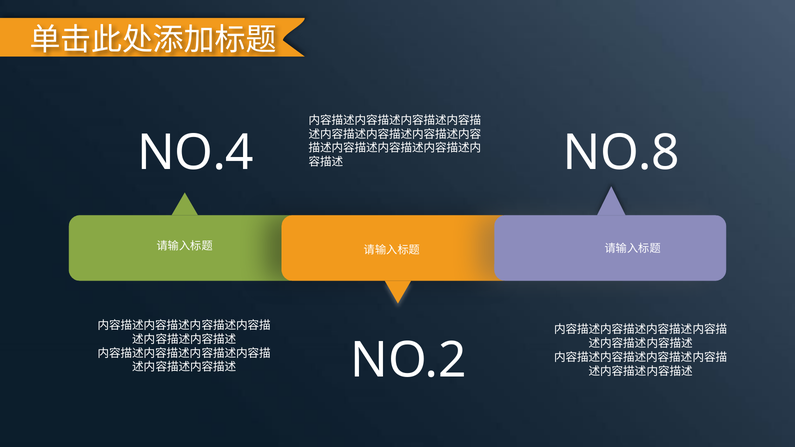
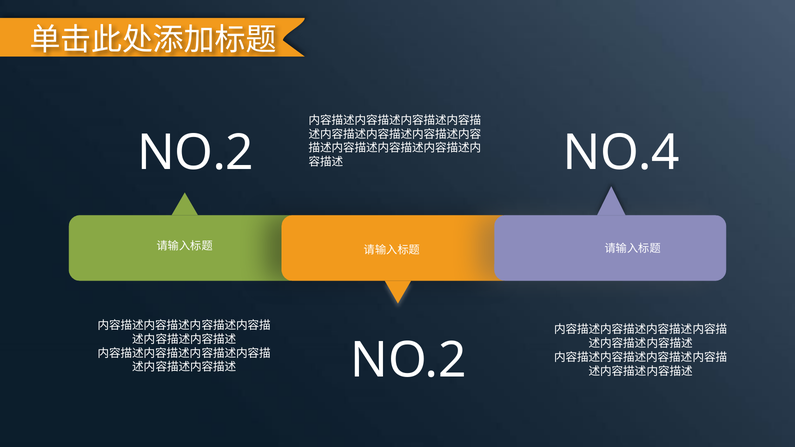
NO.8: NO.8 -> NO.4
NO.4 at (195, 153): NO.4 -> NO.2
